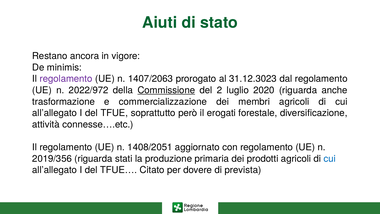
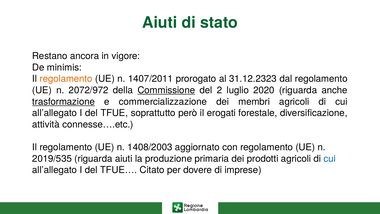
regolamento at (66, 79) colour: purple -> orange
1407/2063: 1407/2063 -> 1407/2011
31.12.3023: 31.12.3023 -> 31.12.2323
2022/972: 2022/972 -> 2072/972
trasformazione underline: none -> present
1408/2051: 1408/2051 -> 1408/2003
2019/356: 2019/356 -> 2019/535
riguarda stati: stati -> aiuti
prevista: prevista -> imprese
